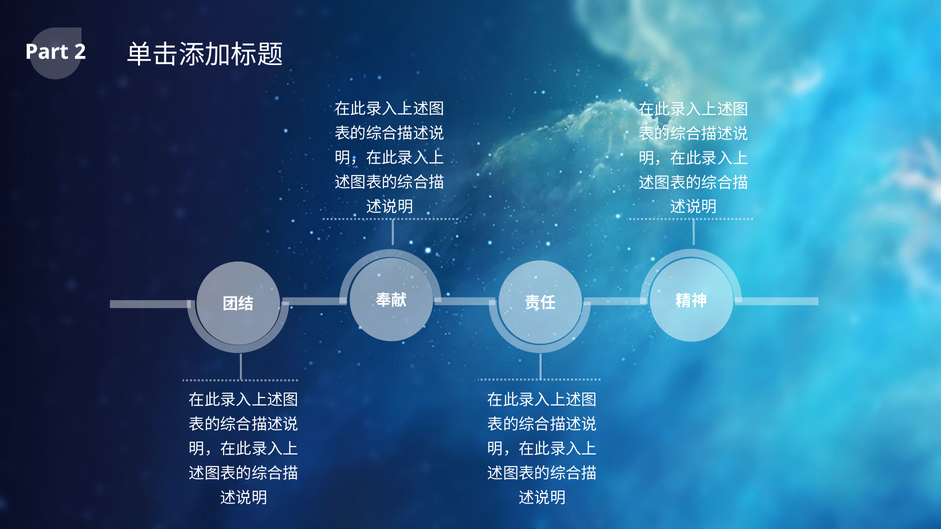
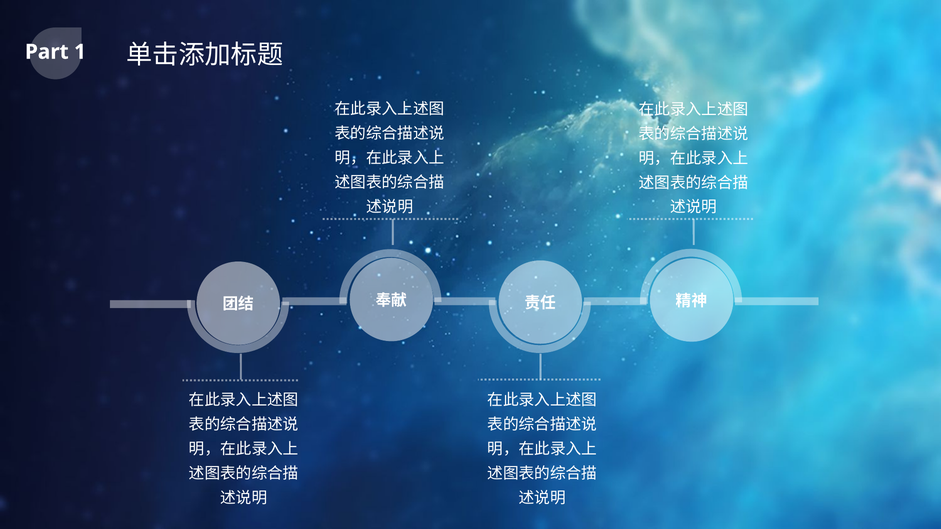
2: 2 -> 1
